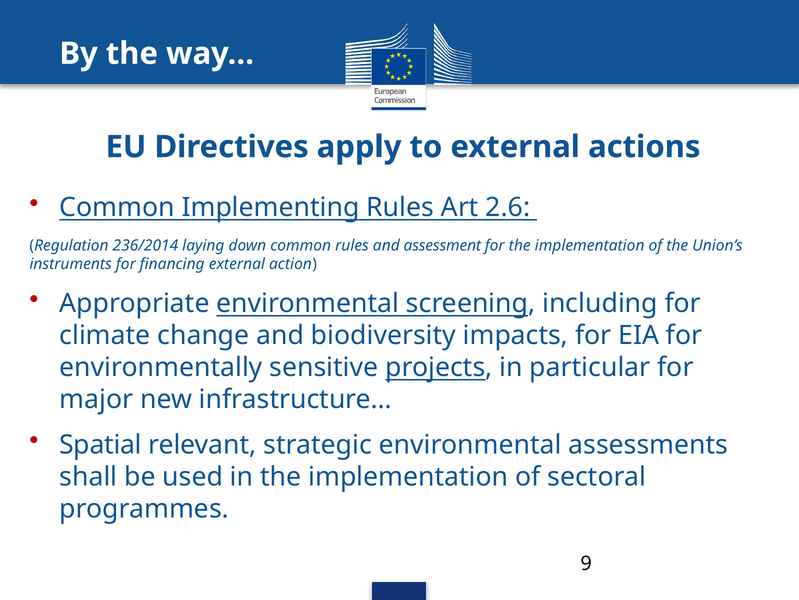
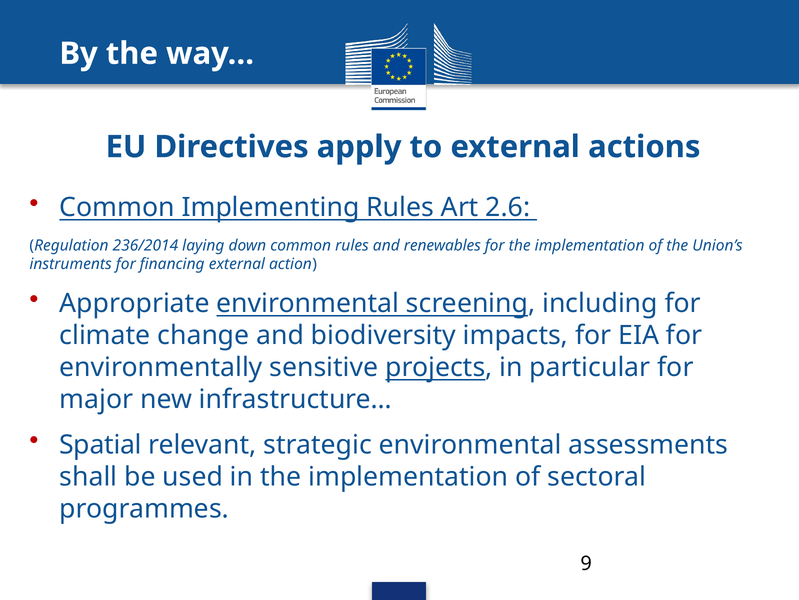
assessment: assessment -> renewables
